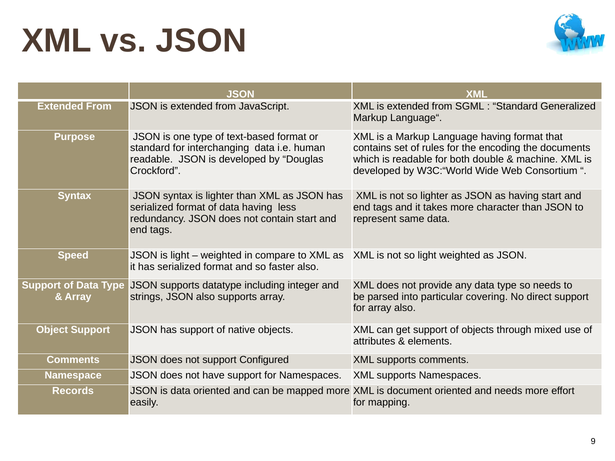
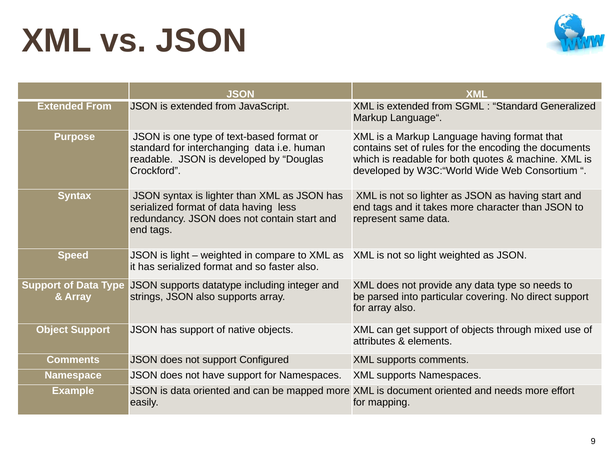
double: double -> quotes
Records: Records -> Example
